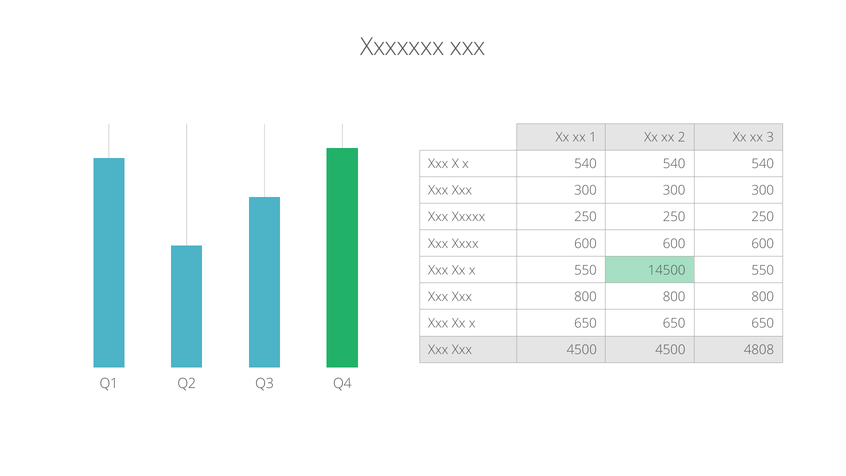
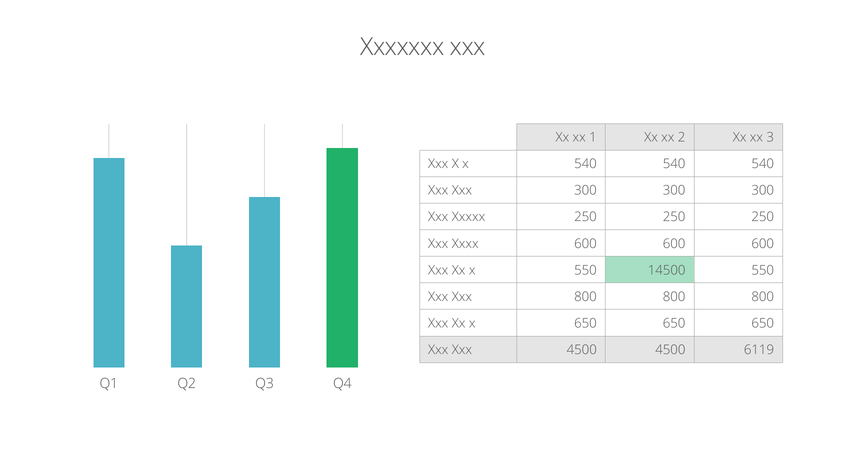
4808: 4808 -> 6119
